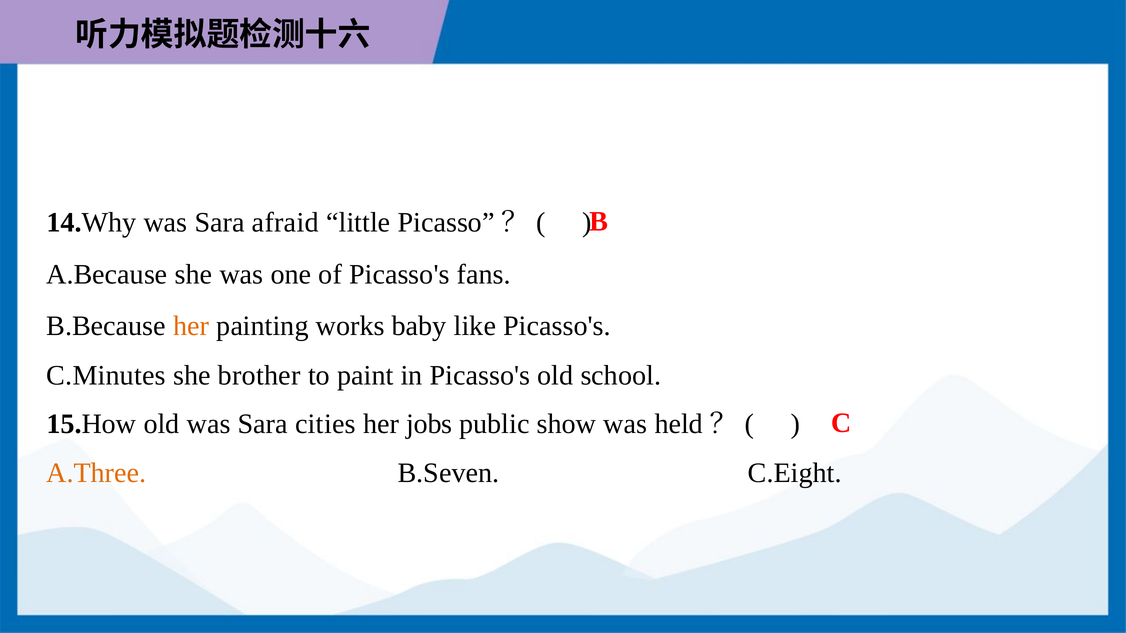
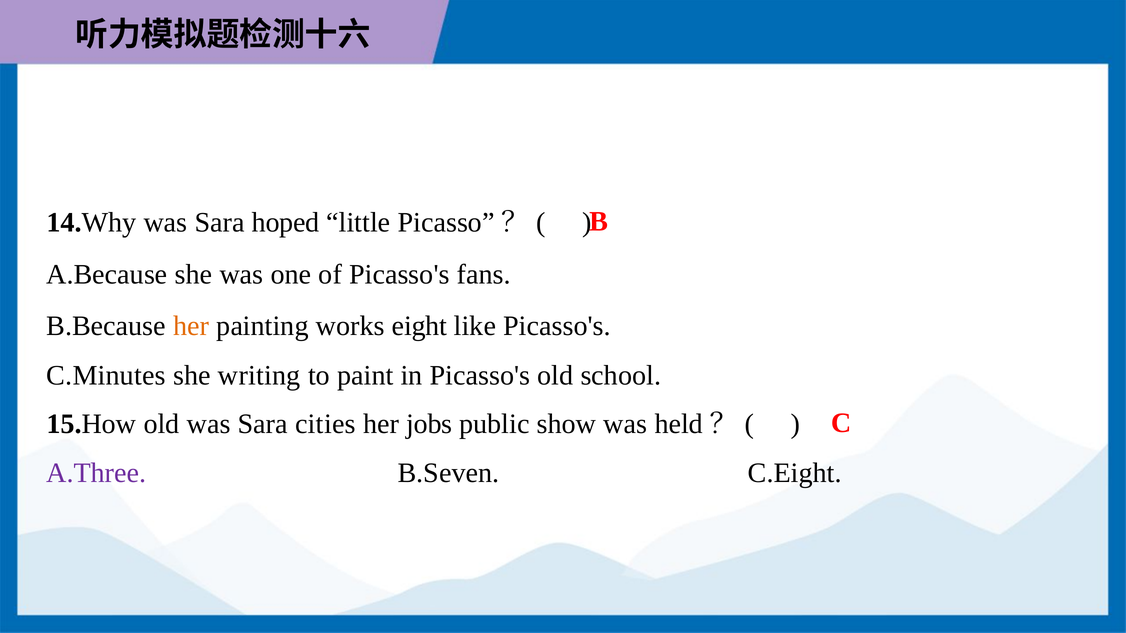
afraid: afraid -> hoped
baby: baby -> eight
brother: brother -> writing
A.Three colour: orange -> purple
